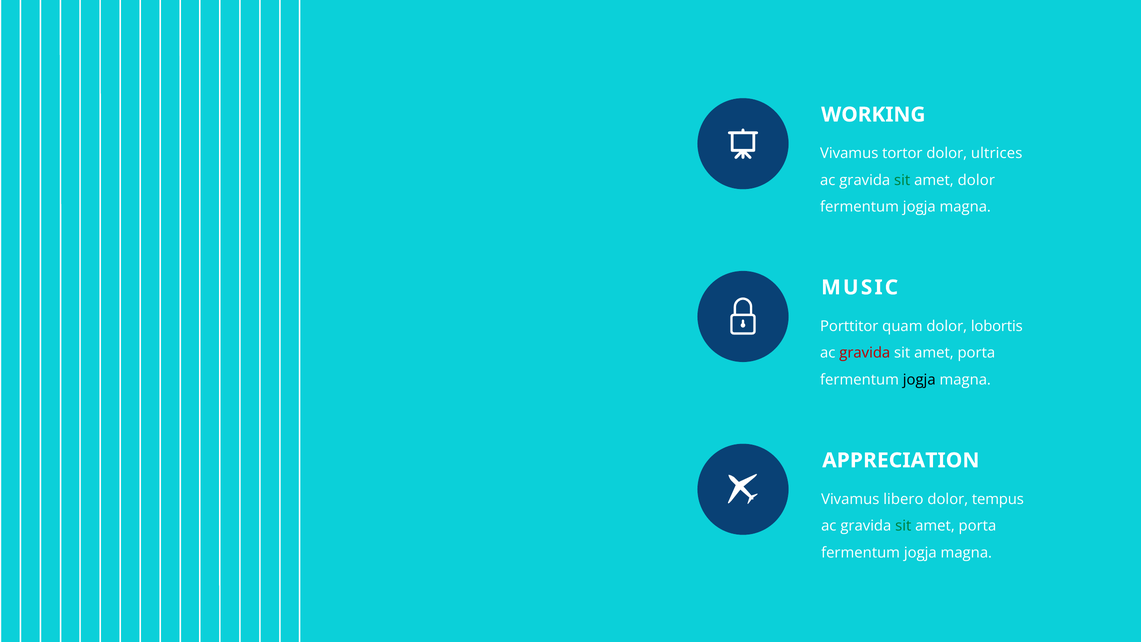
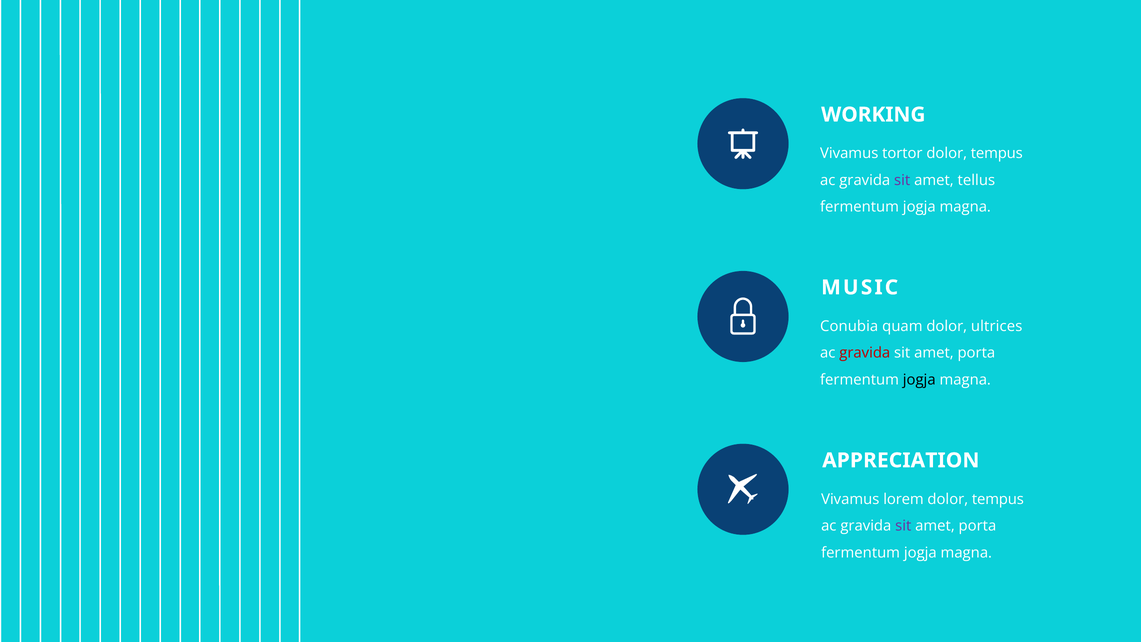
ultrices at (997, 153): ultrices -> tempus
sit at (902, 180) colour: green -> purple
amet dolor: dolor -> tellus
Porttitor: Porttitor -> Conubia
lobortis: lobortis -> ultrices
libero: libero -> lorem
sit at (903, 526) colour: green -> purple
